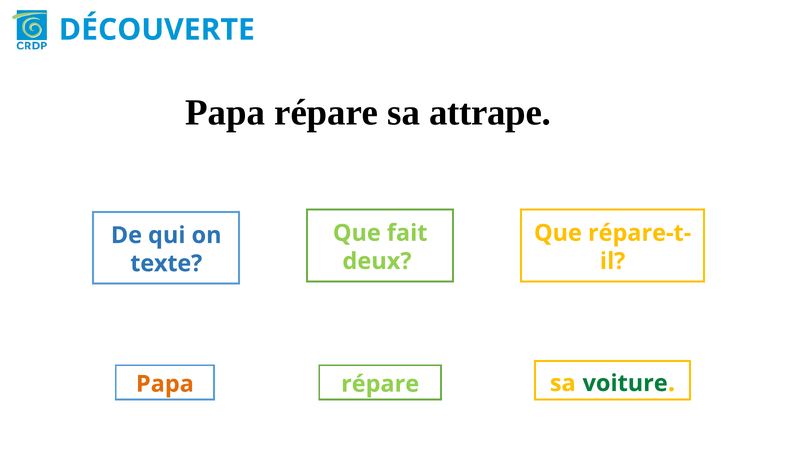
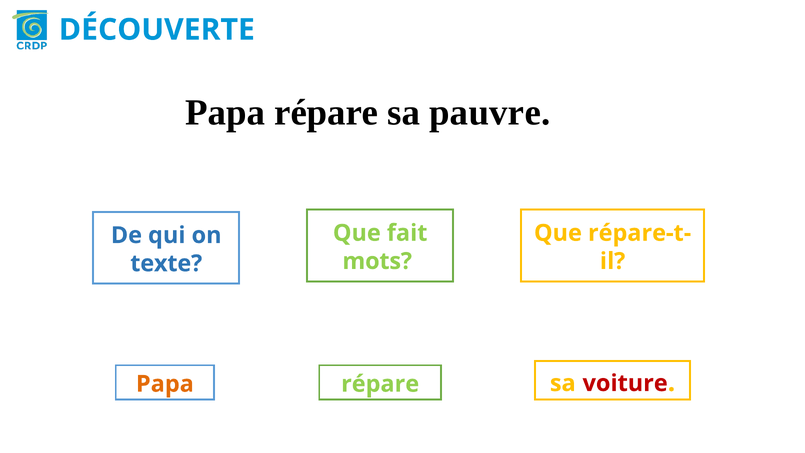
attrape: attrape -> pauvre
deux: deux -> mots
voiture colour: green -> red
